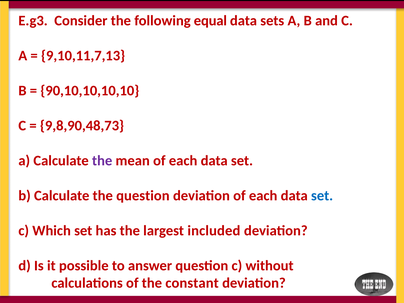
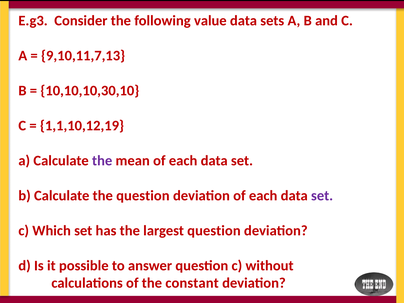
equal: equal -> value
90,10,10,10,10: 90,10,10,10,10 -> 10,10,10,30,10
9,8,90,48,73: 9,8,90,48,73 -> 1,1,10,12,19
set at (322, 196) colour: blue -> purple
largest included: included -> question
